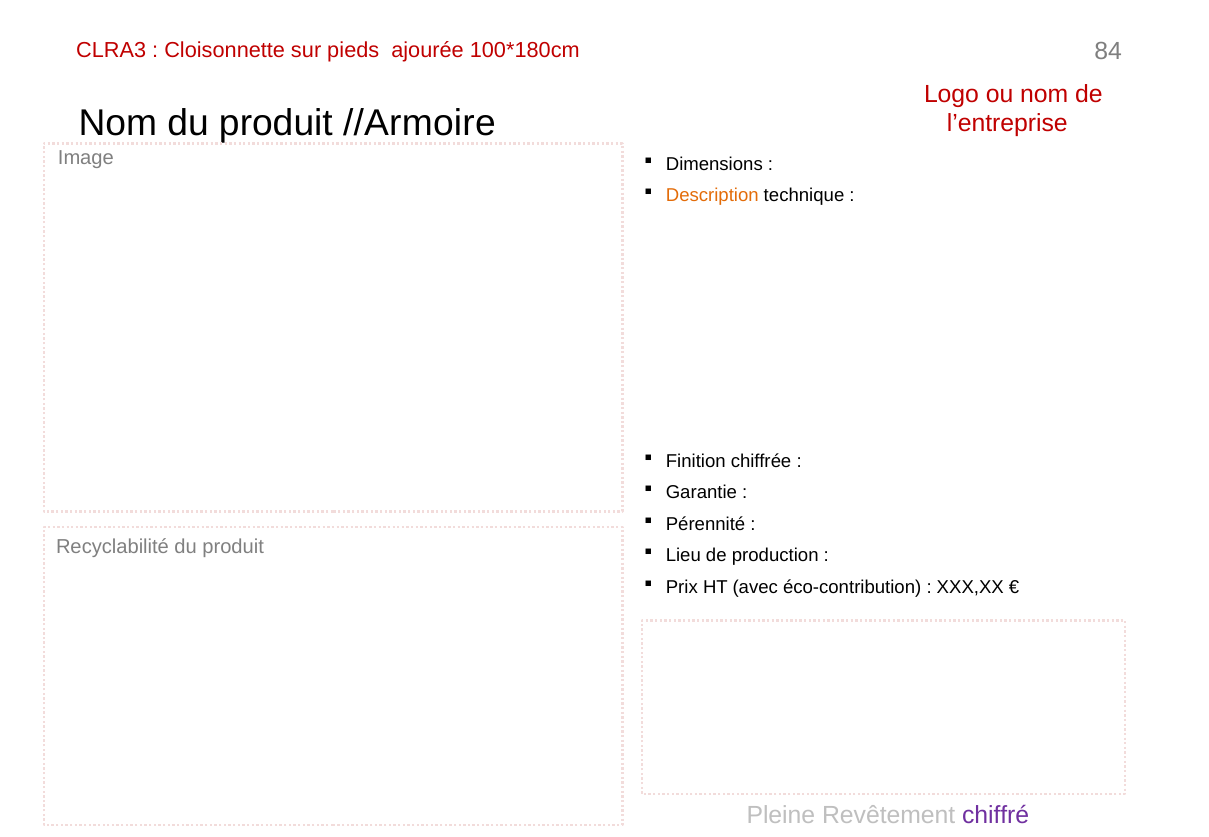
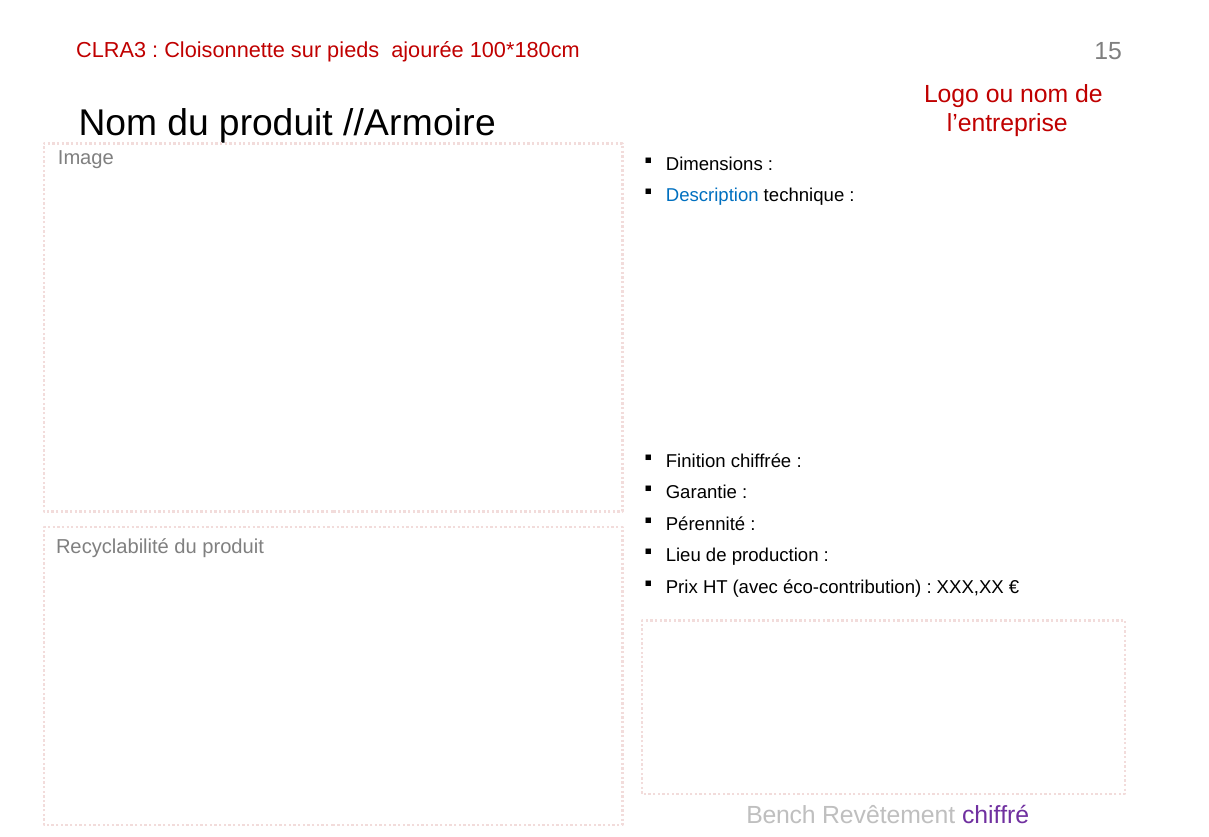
84: 84 -> 15
Description colour: orange -> blue
Pleine: Pleine -> Bench
